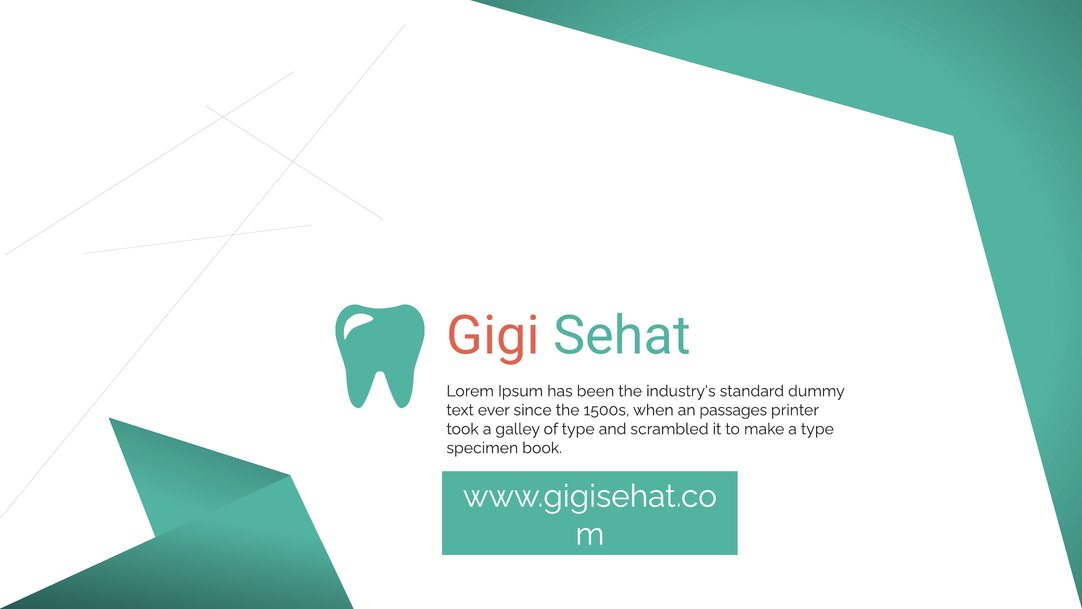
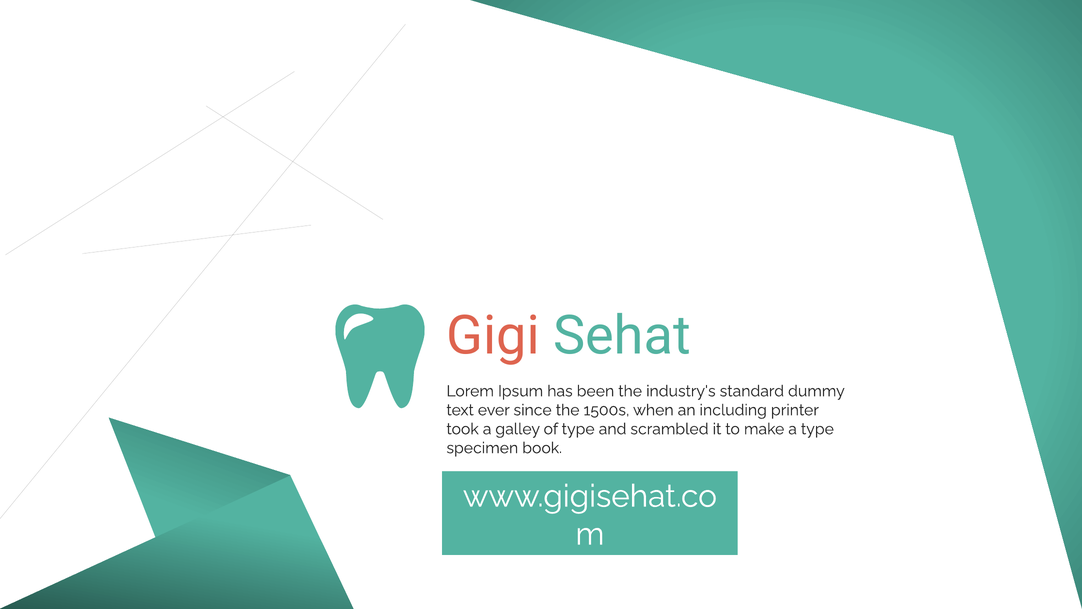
passages: passages -> including
